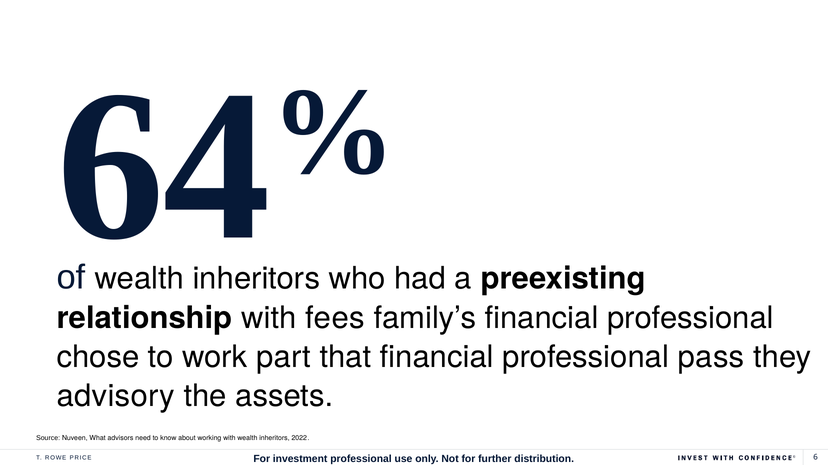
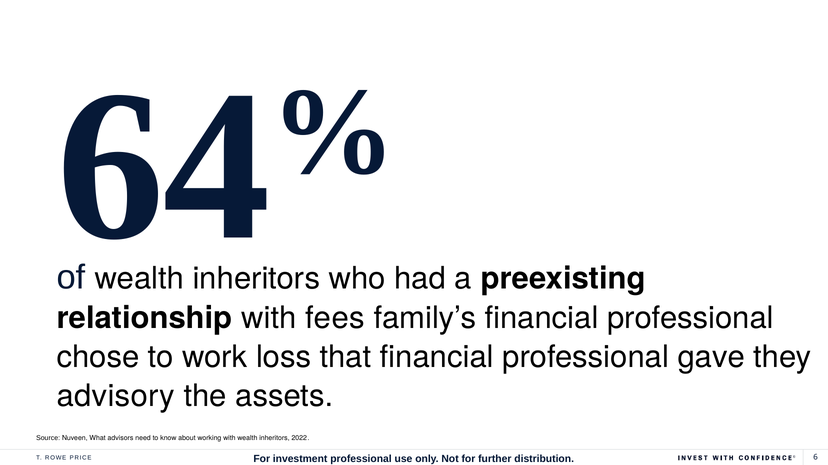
part: part -> loss
pass: pass -> gave
